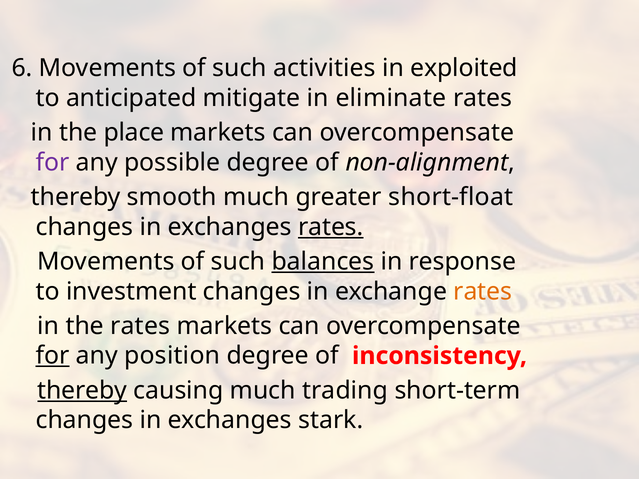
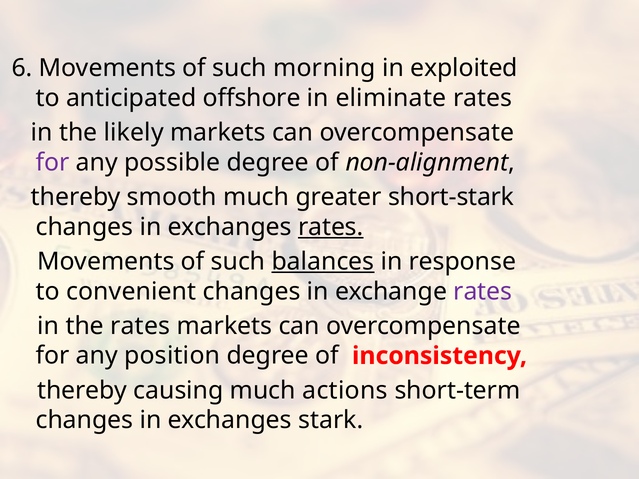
activities: activities -> morning
mitigate: mitigate -> offshore
place: place -> likely
short-float: short-float -> short-stark
investment: investment -> convenient
rates at (483, 291) colour: orange -> purple
for at (53, 356) underline: present -> none
thereby at (82, 391) underline: present -> none
trading: trading -> actions
